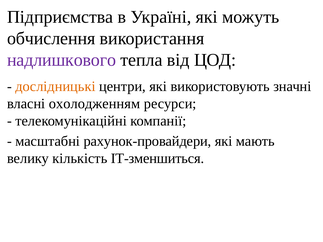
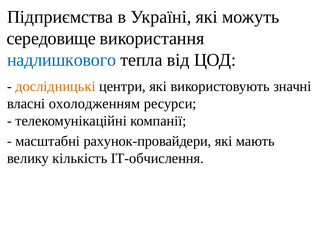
обчислення: обчислення -> середовище
надлишкового colour: purple -> blue
ІТ-зменшиться: ІТ-зменшиться -> ІТ-обчислення
